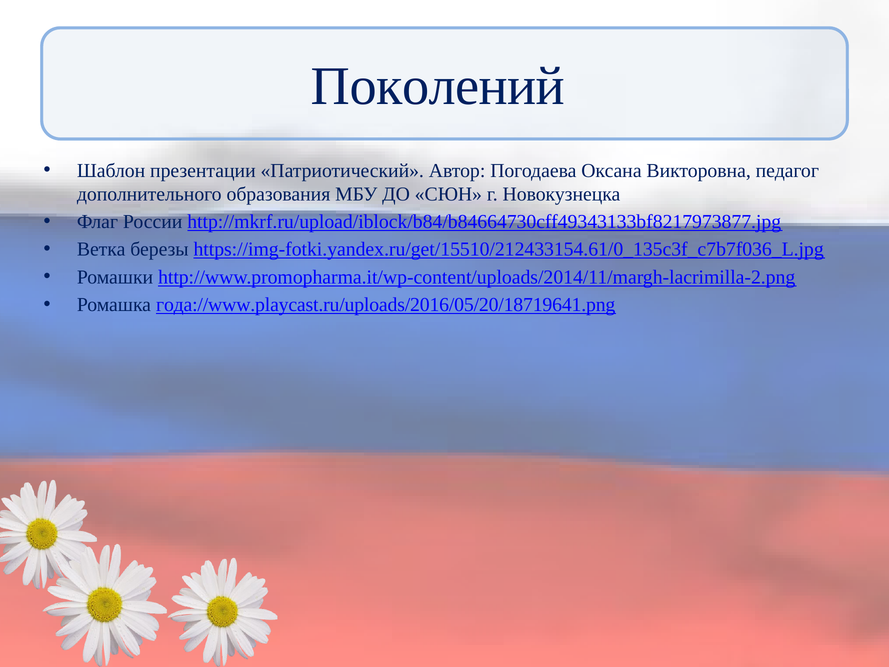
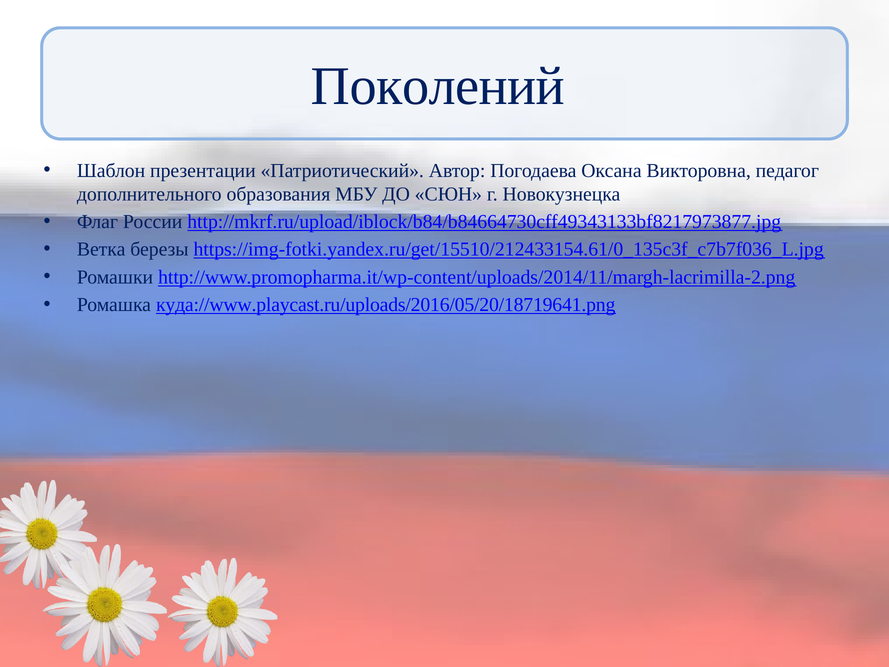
года://www.playcast.ru/uploads/2016/05/20/18719641.png: года://www.playcast.ru/uploads/2016/05/20/18719641.png -> куда://www.playcast.ru/uploads/2016/05/20/18719641.png
